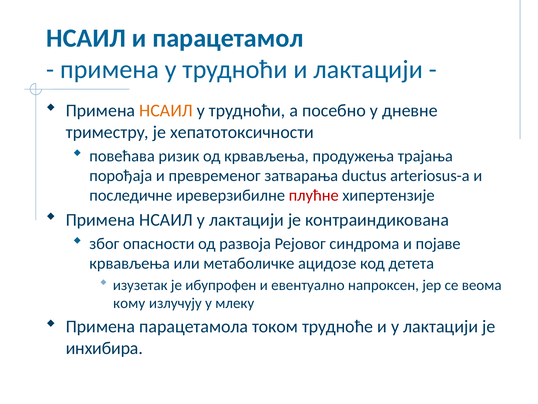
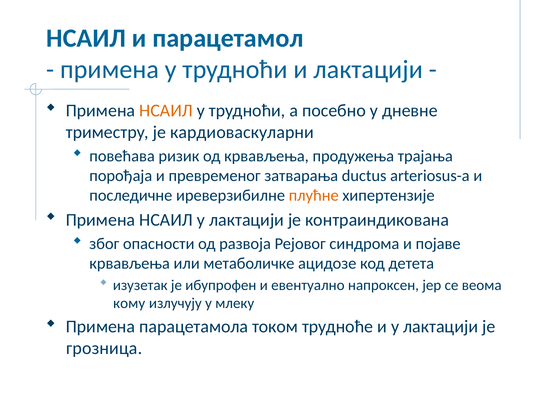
хепатотоксичности: хепатотоксичности -> кардиоваскуларни
плућне colour: red -> orange
инхибира: инхибира -> грозница
